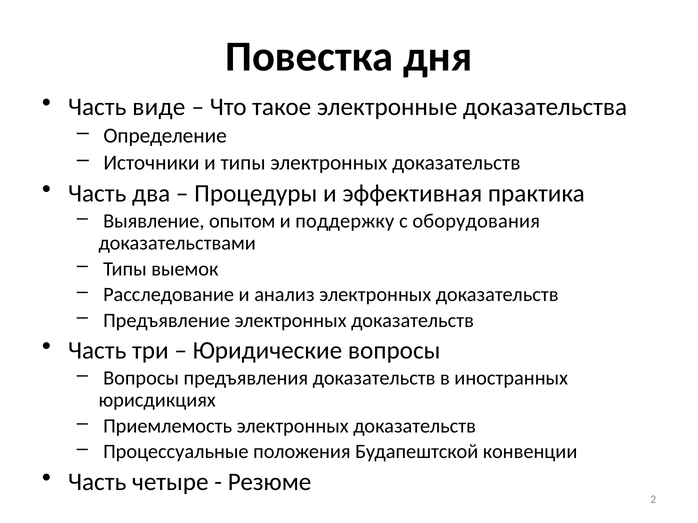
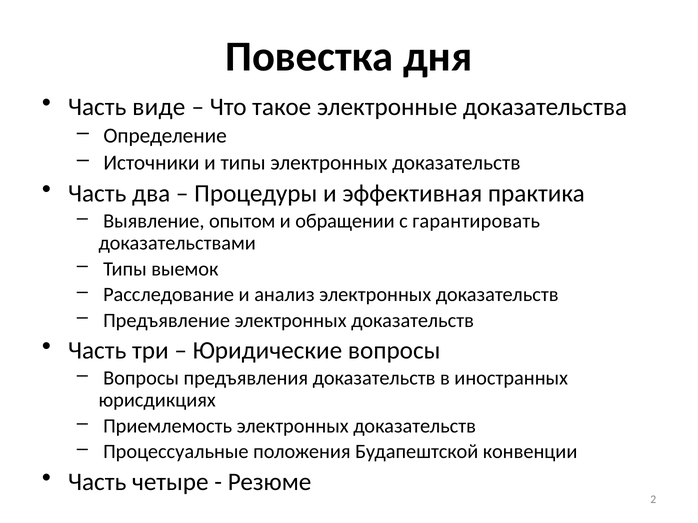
поддержку: поддержку -> обращении
оборудования: оборудования -> гарантировать
